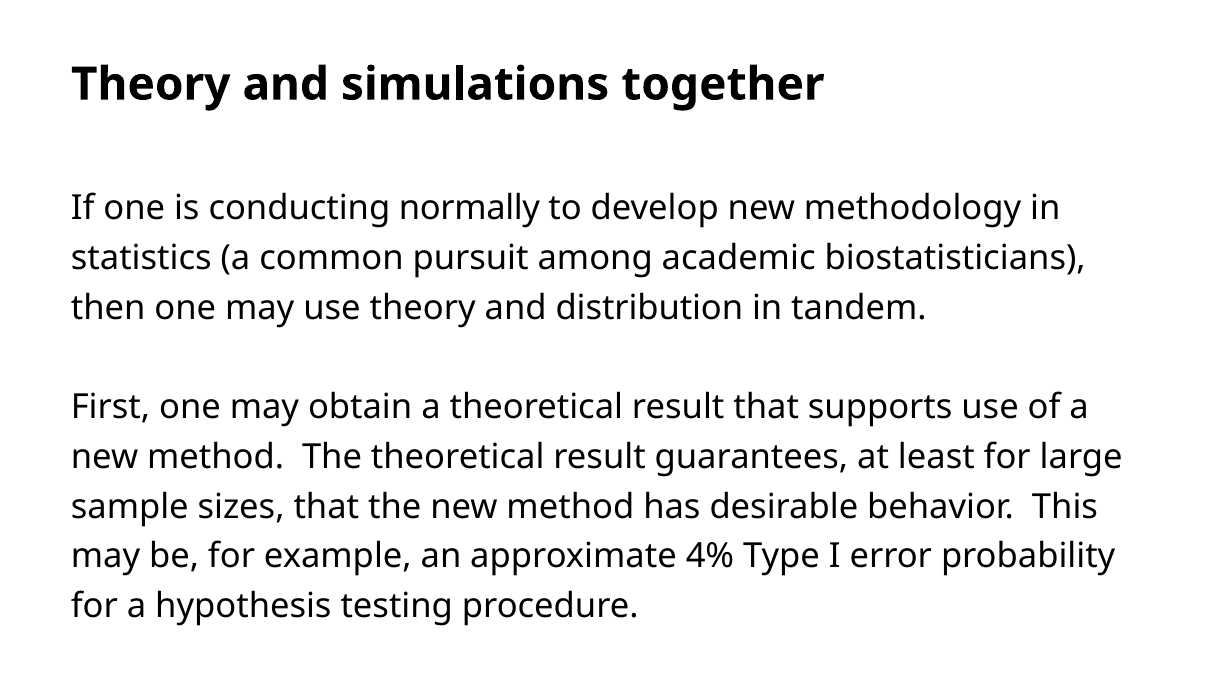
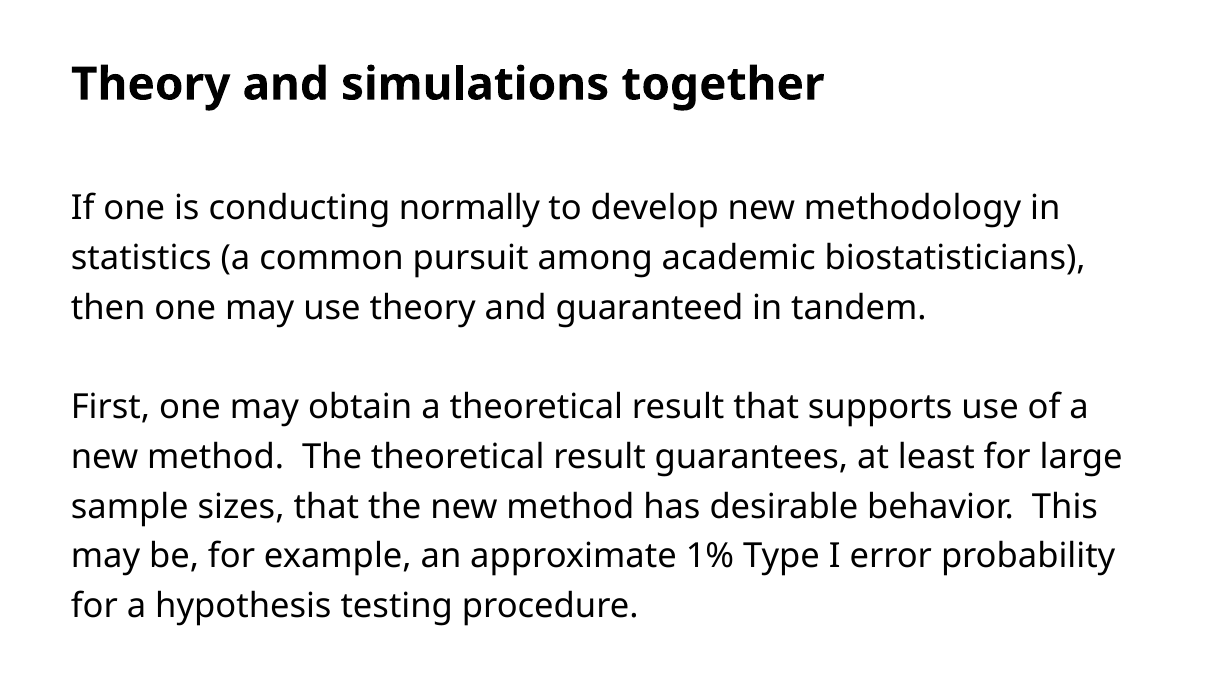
distribution: distribution -> guaranteed
4%: 4% -> 1%
